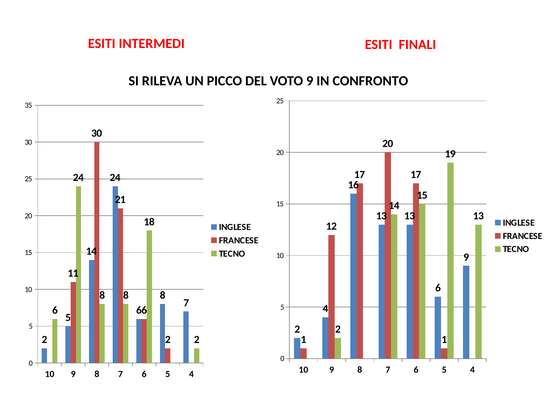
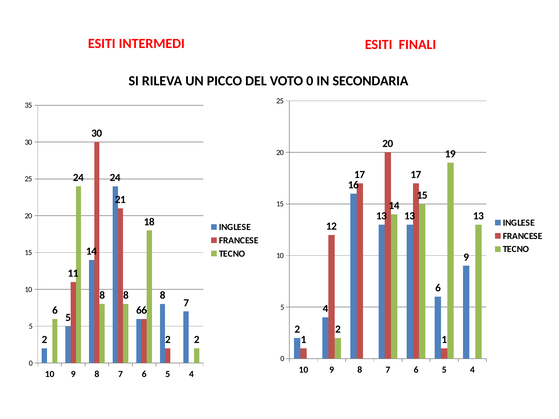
VOTO 9: 9 -> 0
CONFRONTO: CONFRONTO -> SECONDARIA
